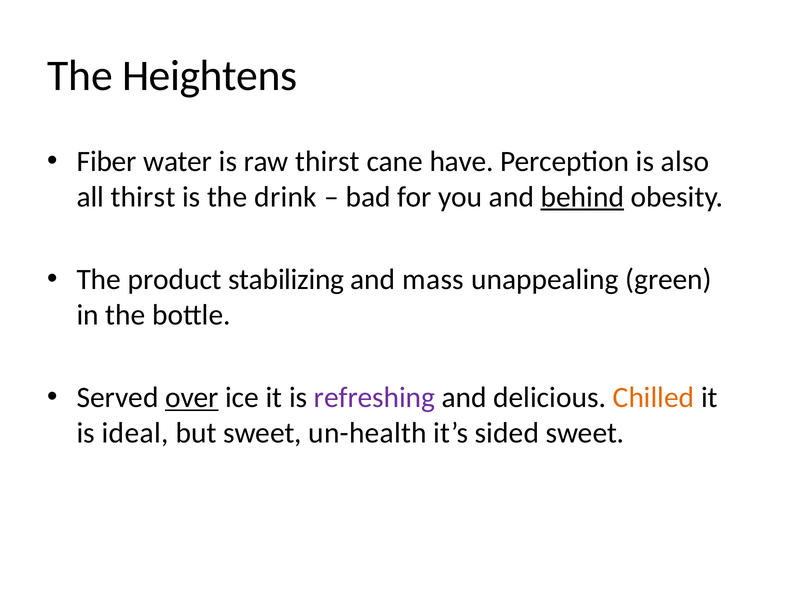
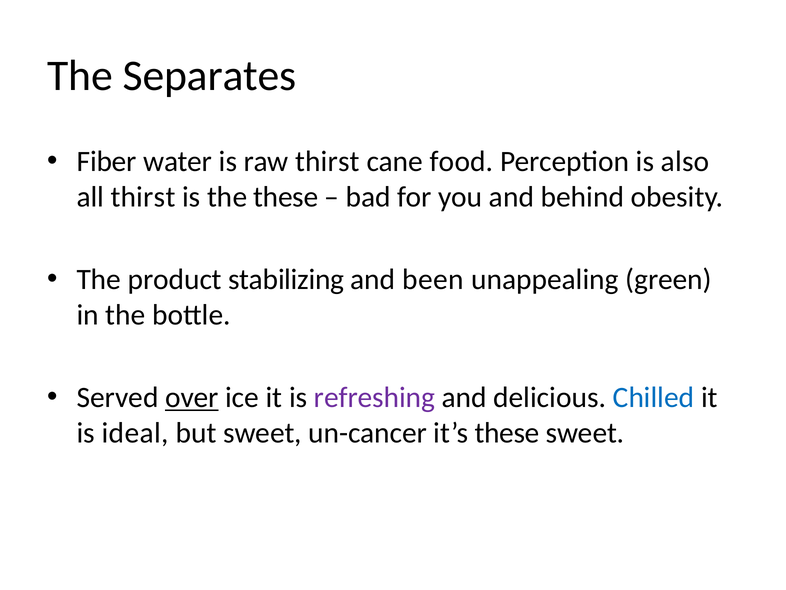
Heightens: Heightens -> Separates
have: have -> food
the drink: drink -> these
behind underline: present -> none
mass: mass -> been
Chilled colour: orange -> blue
un-health: un-health -> un-cancer
it’s sided: sided -> these
